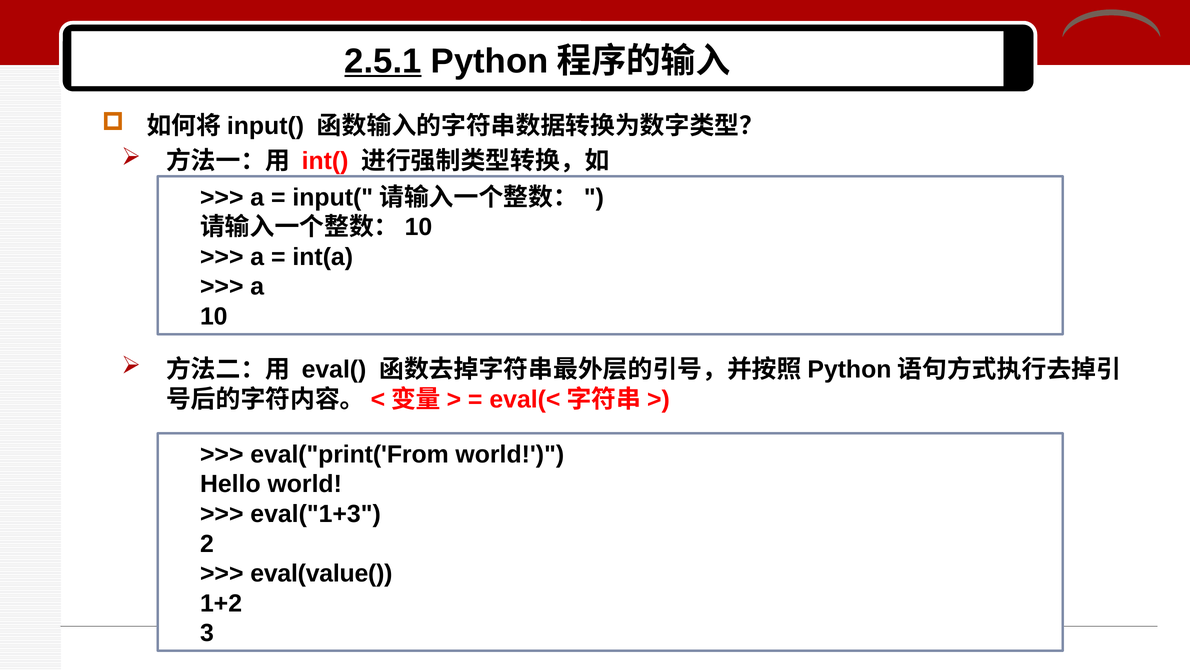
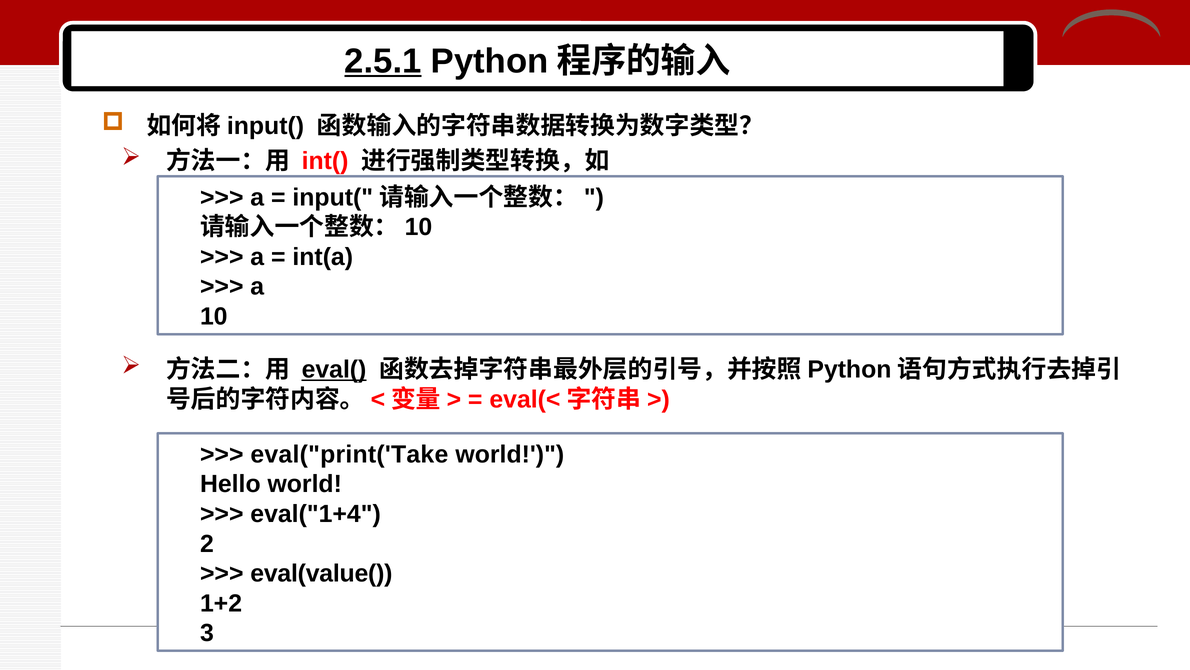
eval( underline: none -> present
eval("print('From: eval("print('From -> eval("print('Take
eval("1+3: eval("1+3 -> eval("1+4
